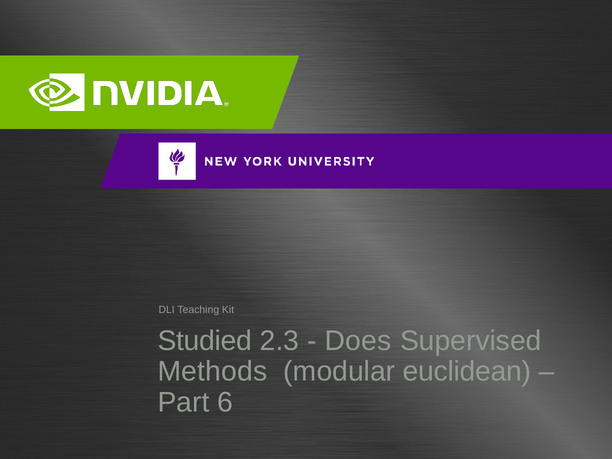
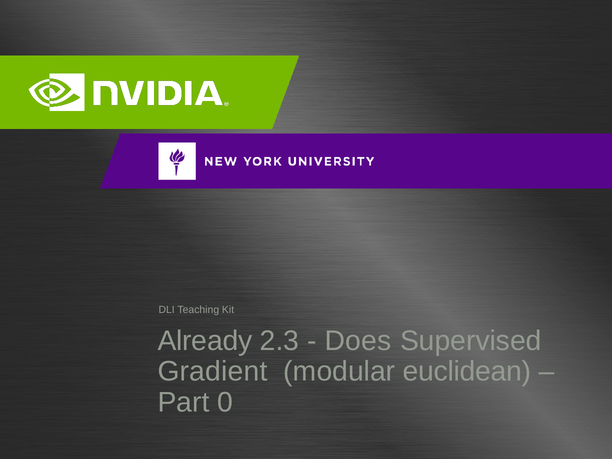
Studied: Studied -> Already
Methods: Methods -> Gradient
6: 6 -> 0
